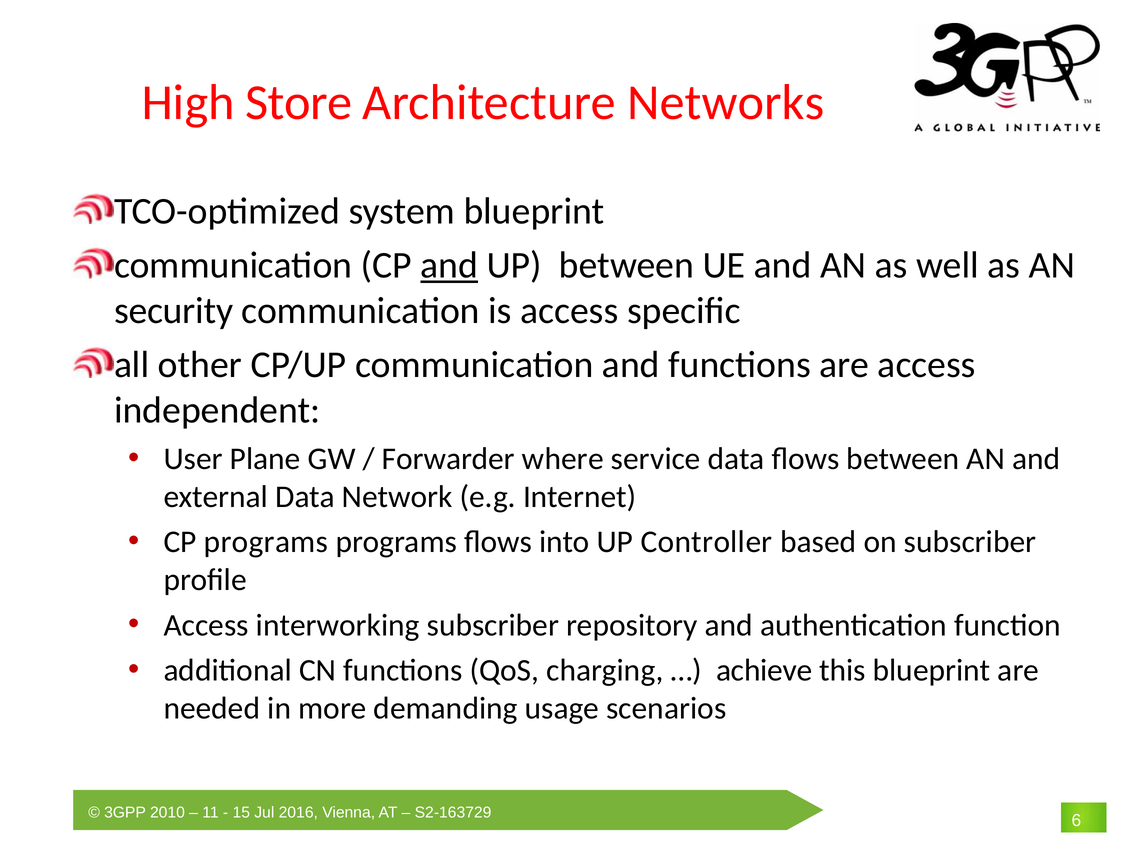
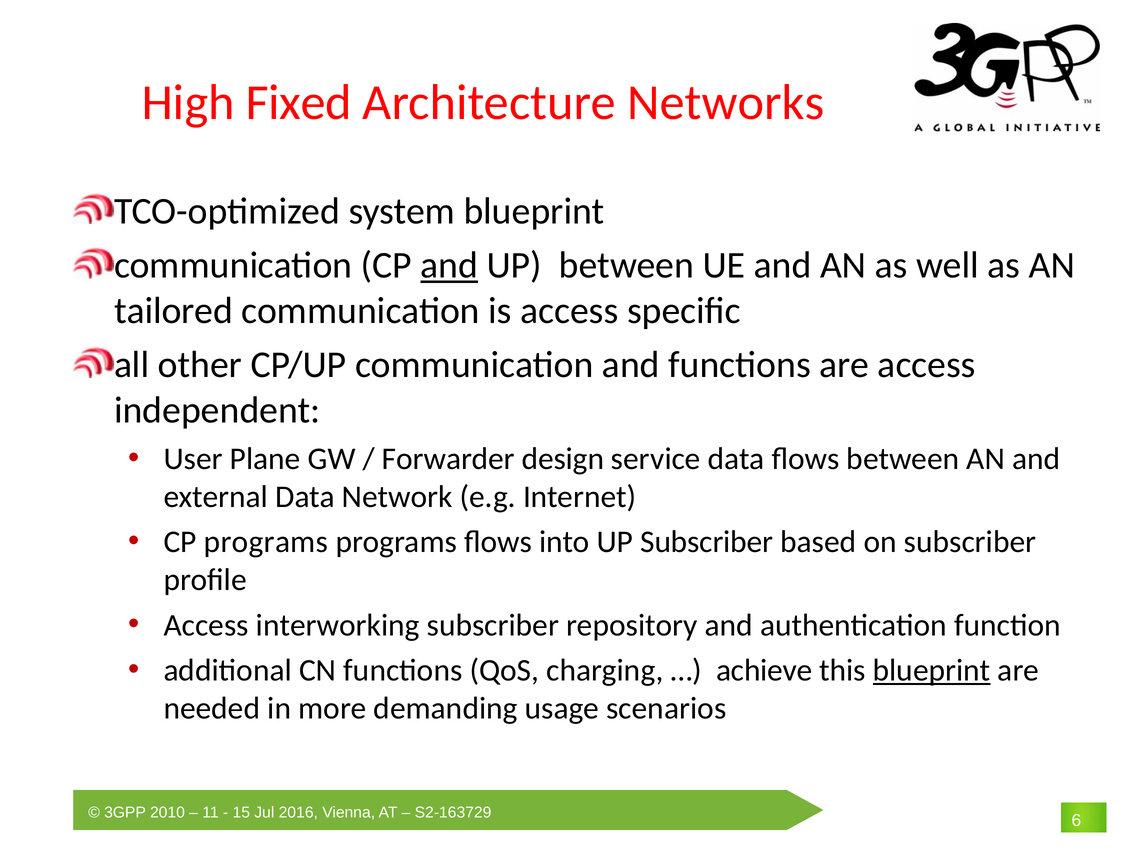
Store: Store -> Fixed
security: security -> tailored
where: where -> design
UP Controller: Controller -> Subscriber
blueprint at (932, 670) underline: none -> present
